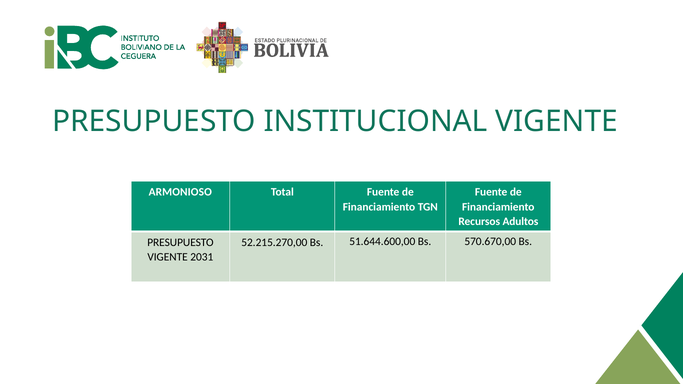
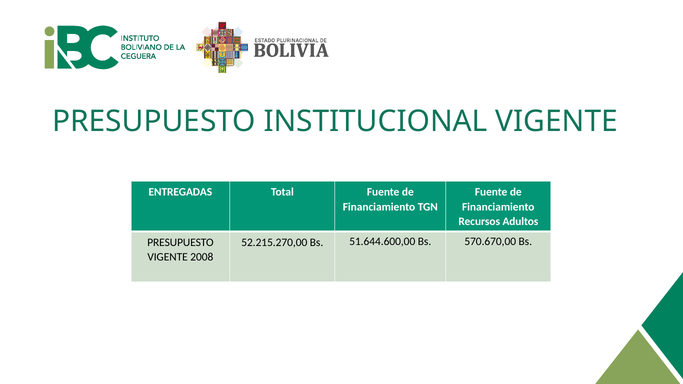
ARMONIOSO: ARMONIOSO -> ENTREGADAS
2031: 2031 -> 2008
